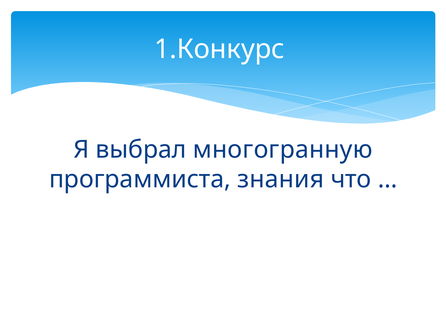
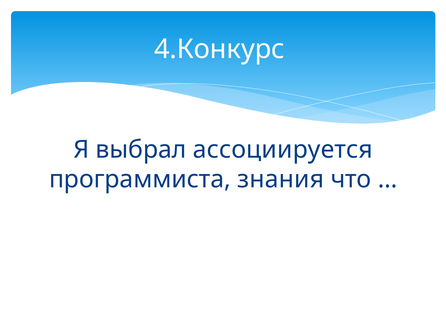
1.Конкурс: 1.Конкурс -> 4.Конкурс
многогранную: многогранную -> ассоциируется
